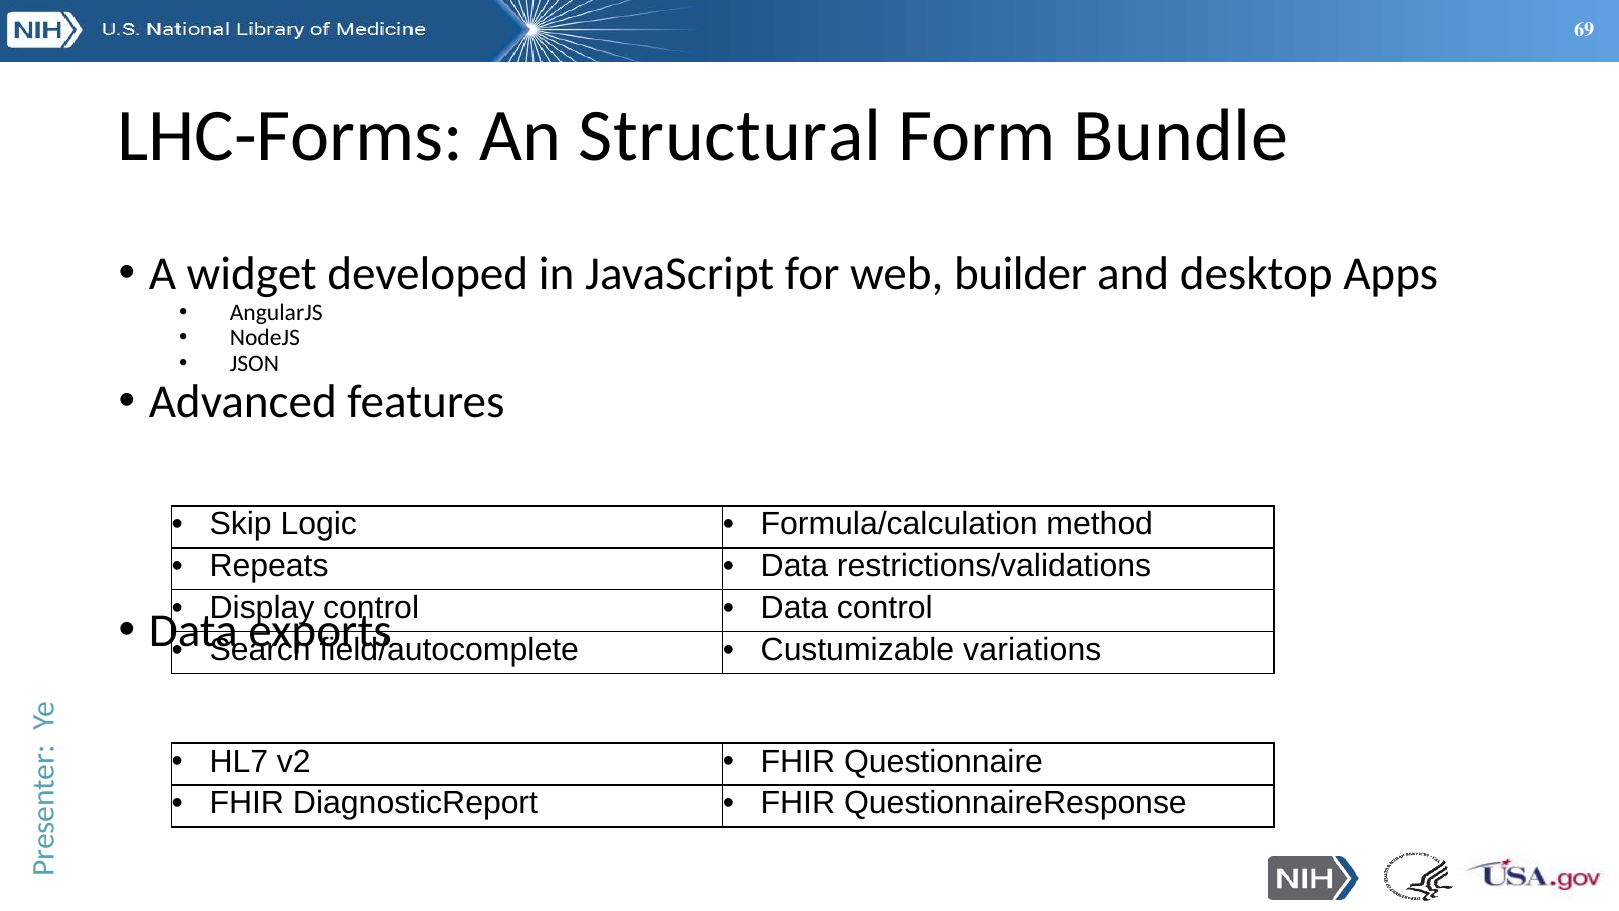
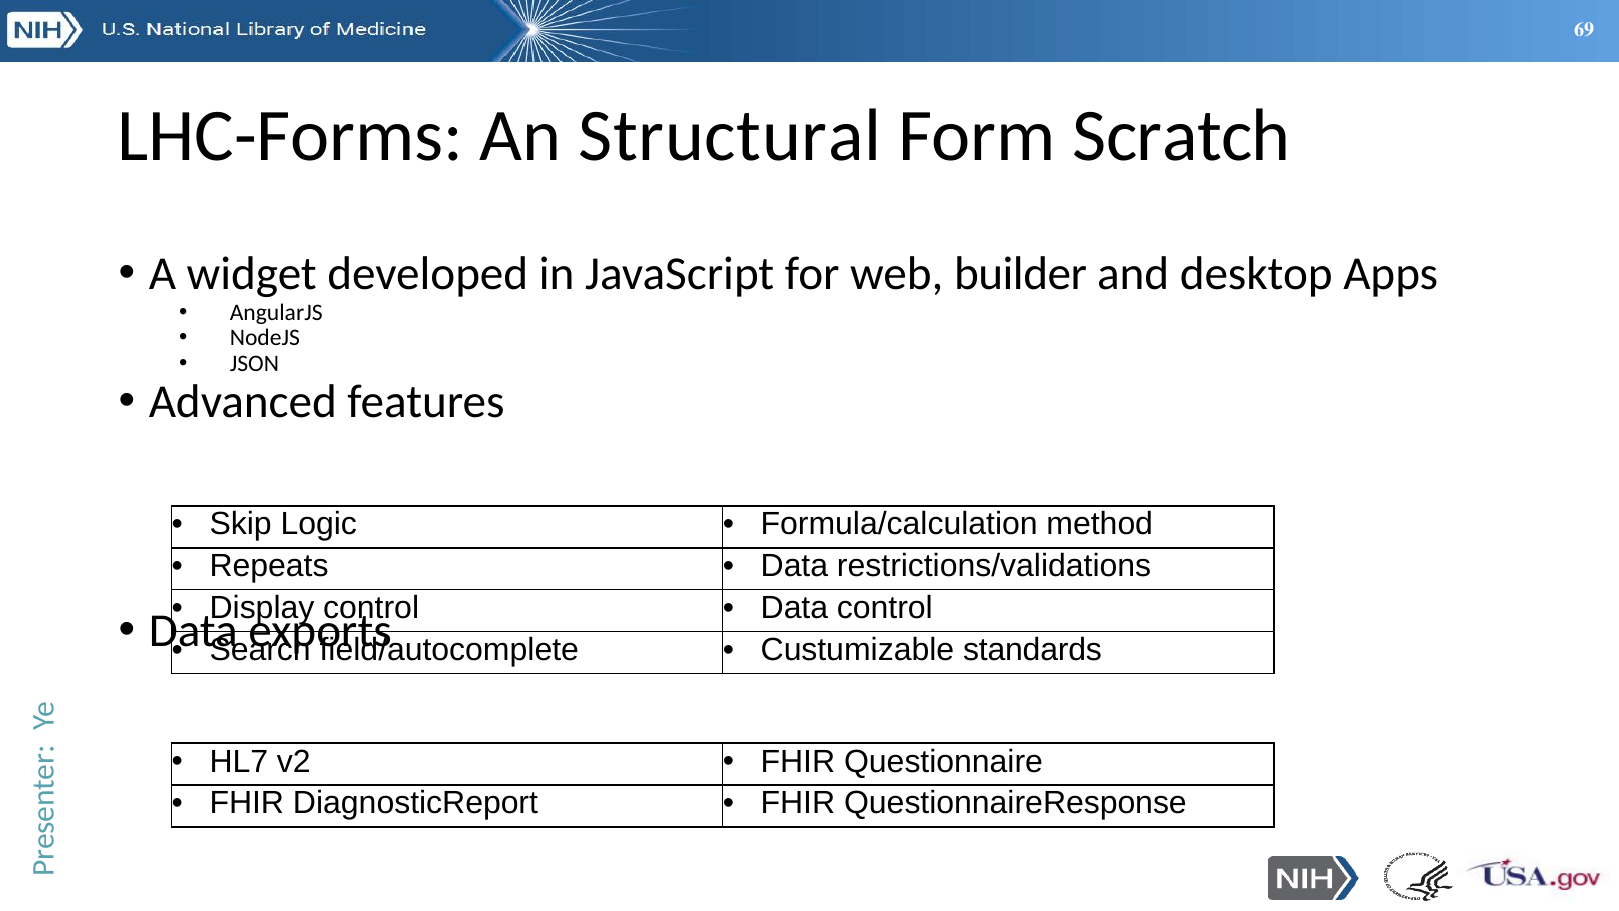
Bundle: Bundle -> Scratch
variations: variations -> standards
